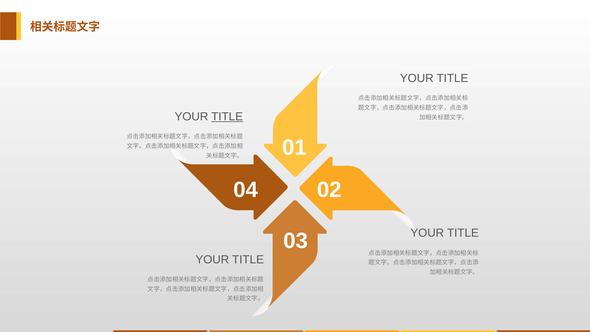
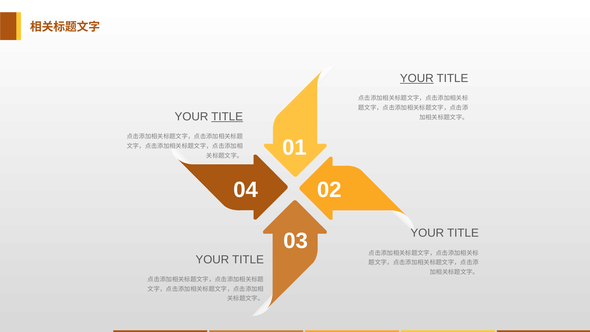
YOUR at (417, 78) underline: none -> present
